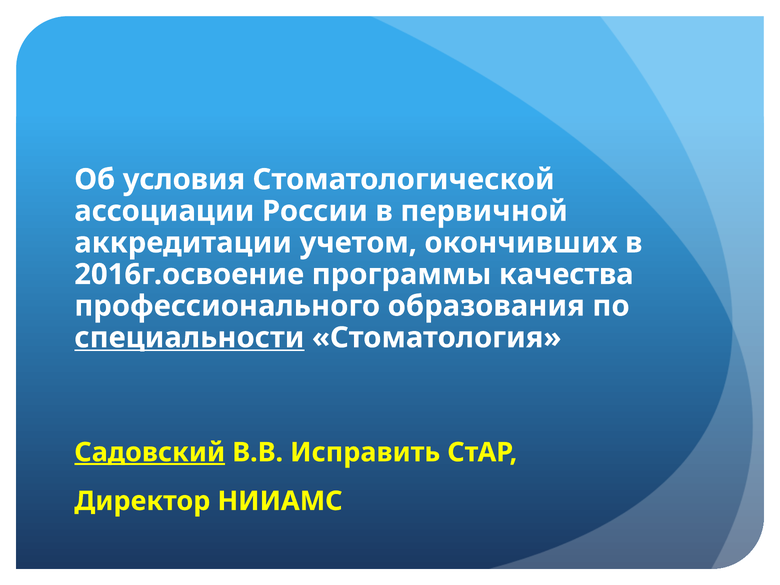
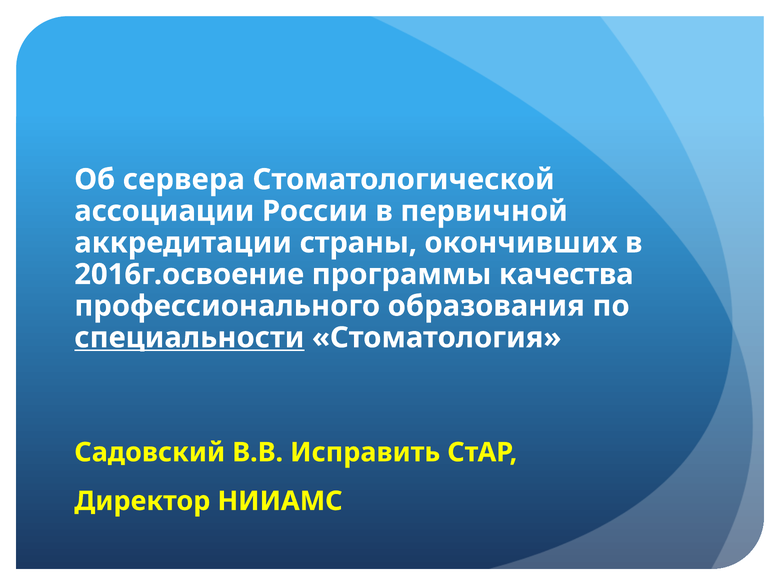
условия: условия -> сервера
учетом: учетом -> страны
Садовский underline: present -> none
